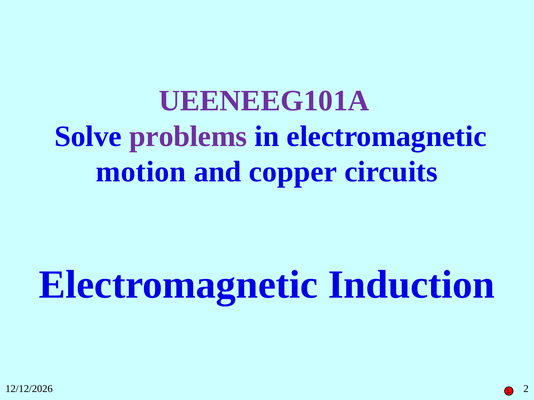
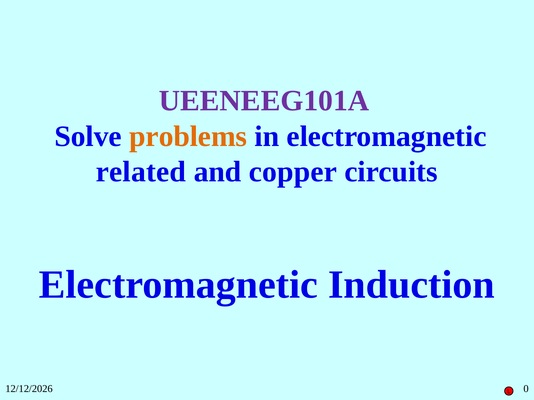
problems colour: purple -> orange
motion: motion -> related
2: 2 -> 0
